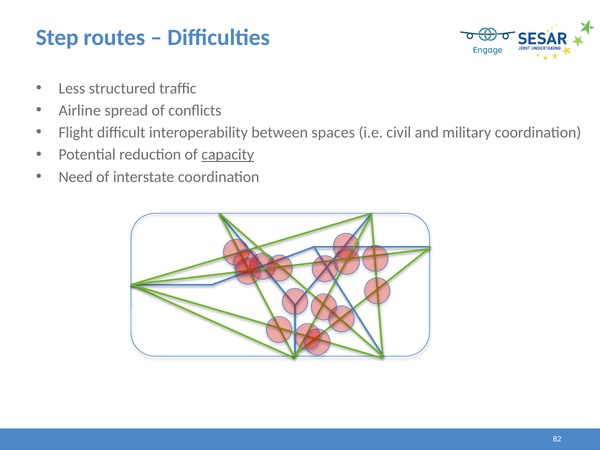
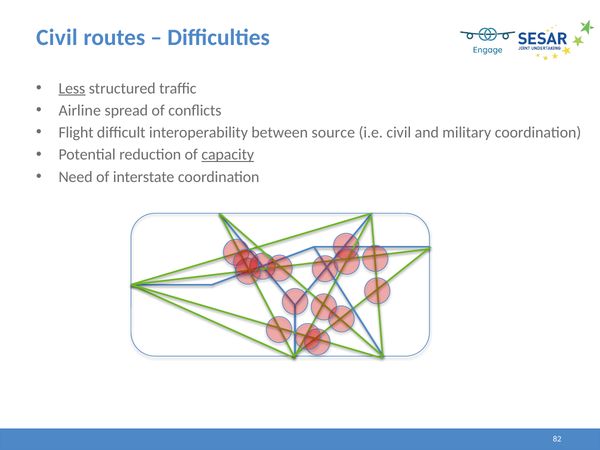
Step at (57, 37): Step -> Civil
Less underline: none -> present
spaces: spaces -> source
